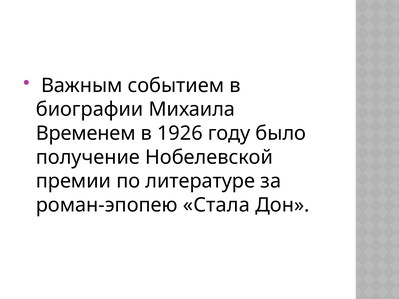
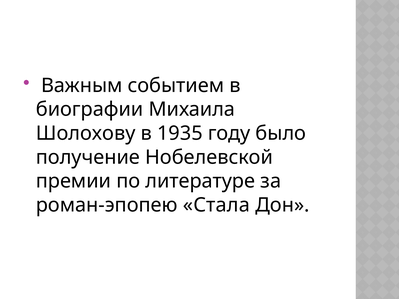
Временем: Временем -> Шолохову
1926: 1926 -> 1935
